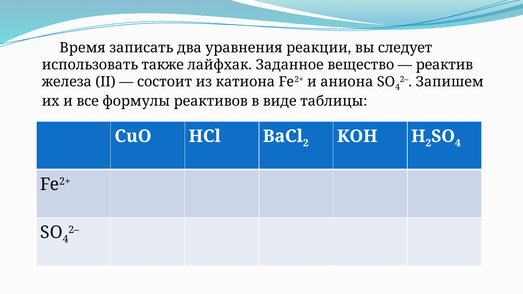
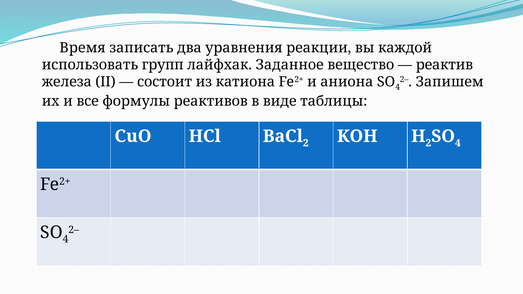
следует: следует -> каждой
также: также -> групп
